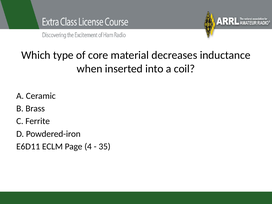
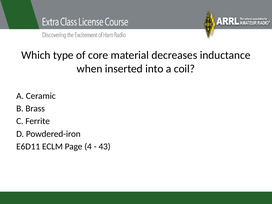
35: 35 -> 43
